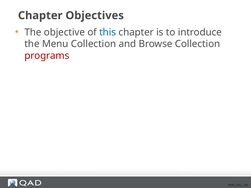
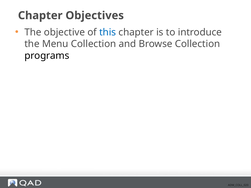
programs colour: red -> black
